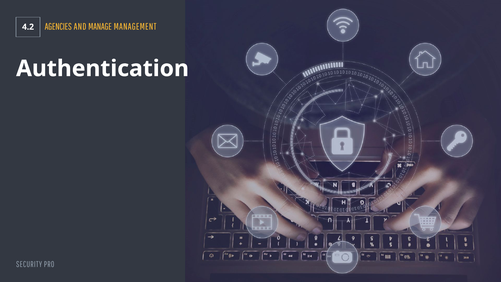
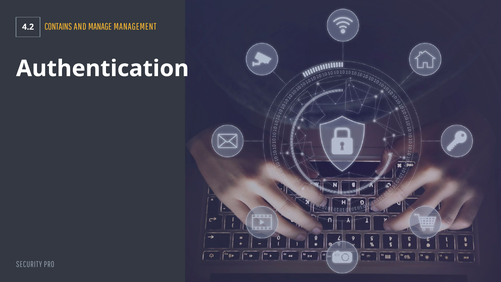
AGENCIES: AGENCIES -> CONTAINS
